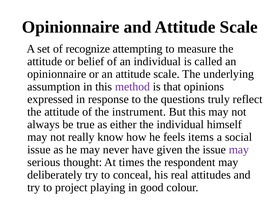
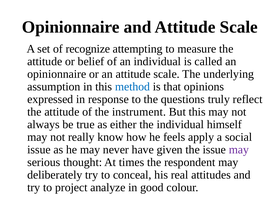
method colour: purple -> blue
items: items -> apply
playing: playing -> analyze
